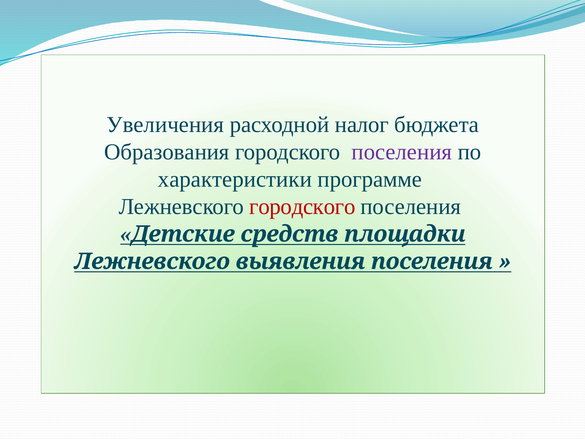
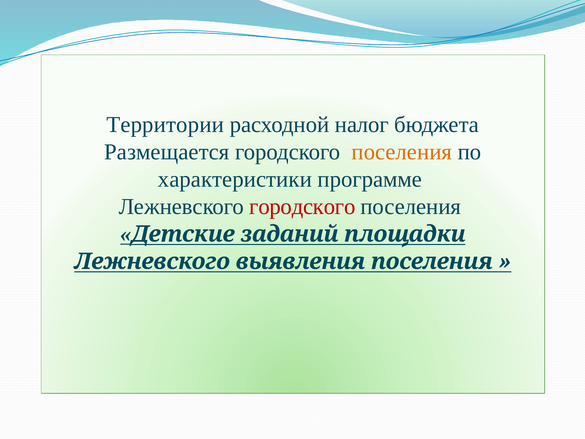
Увеличения: Увеличения -> Территории
Образования: Образования -> Размещается
поселения at (402, 152) colour: purple -> orange
средств: средств -> заданий
